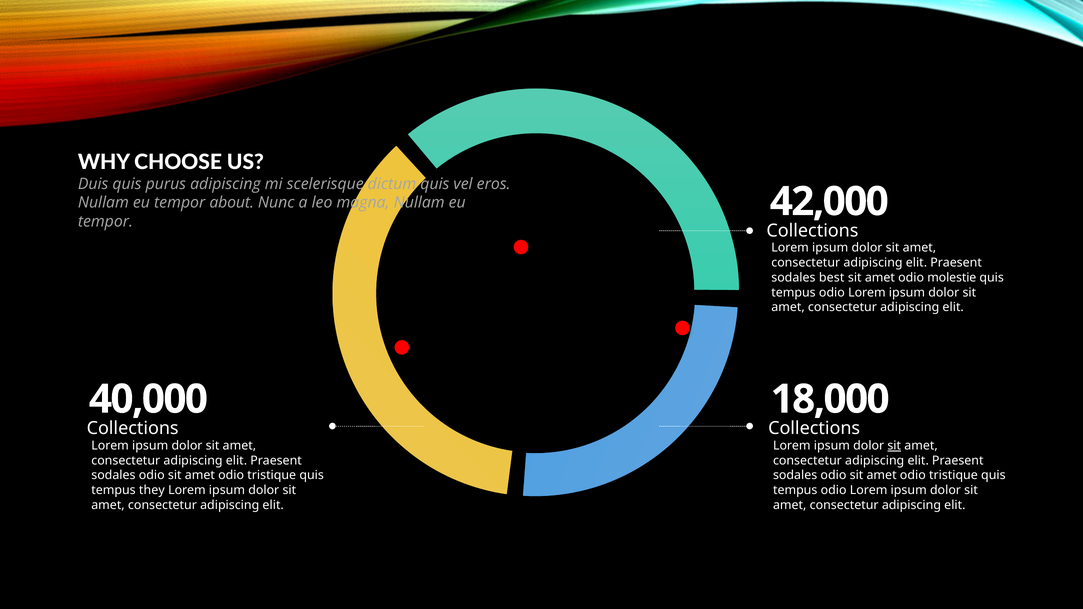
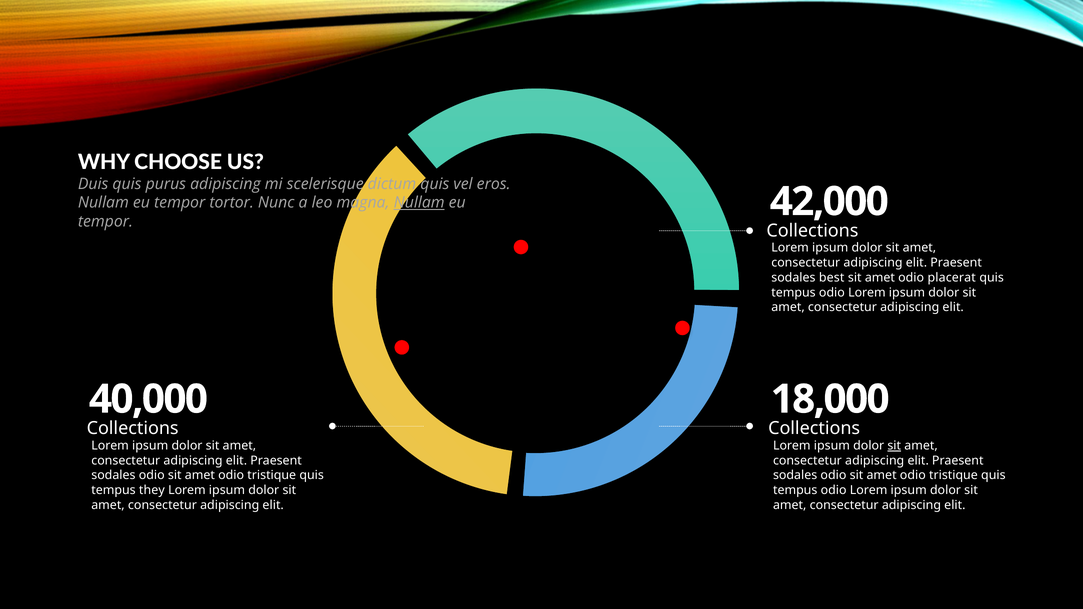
about: about -> tortor
Nullam at (419, 203) underline: none -> present
molestie: molestie -> placerat
